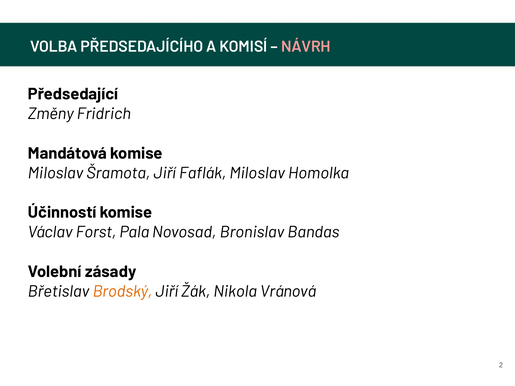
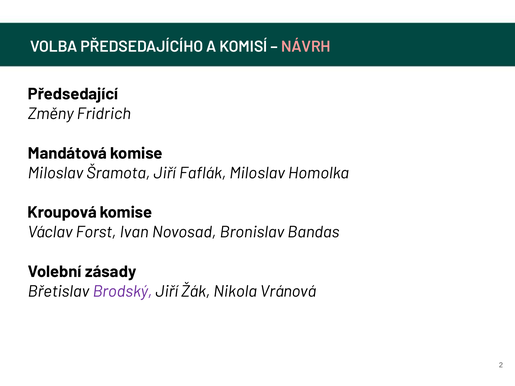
Účinností: Účinností -> Kroupová
Pala: Pala -> Ivan
Brodský colour: orange -> purple
